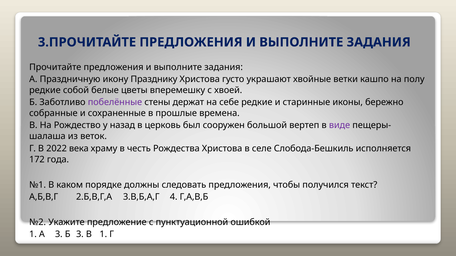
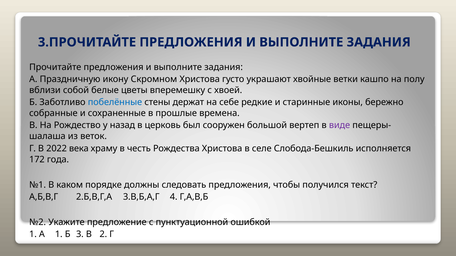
Празднику: Празднику -> Скромном
редкие at (45, 90): редкие -> вблизи
побелённые colour: purple -> blue
А 3: 3 -> 1
В 1: 1 -> 2
